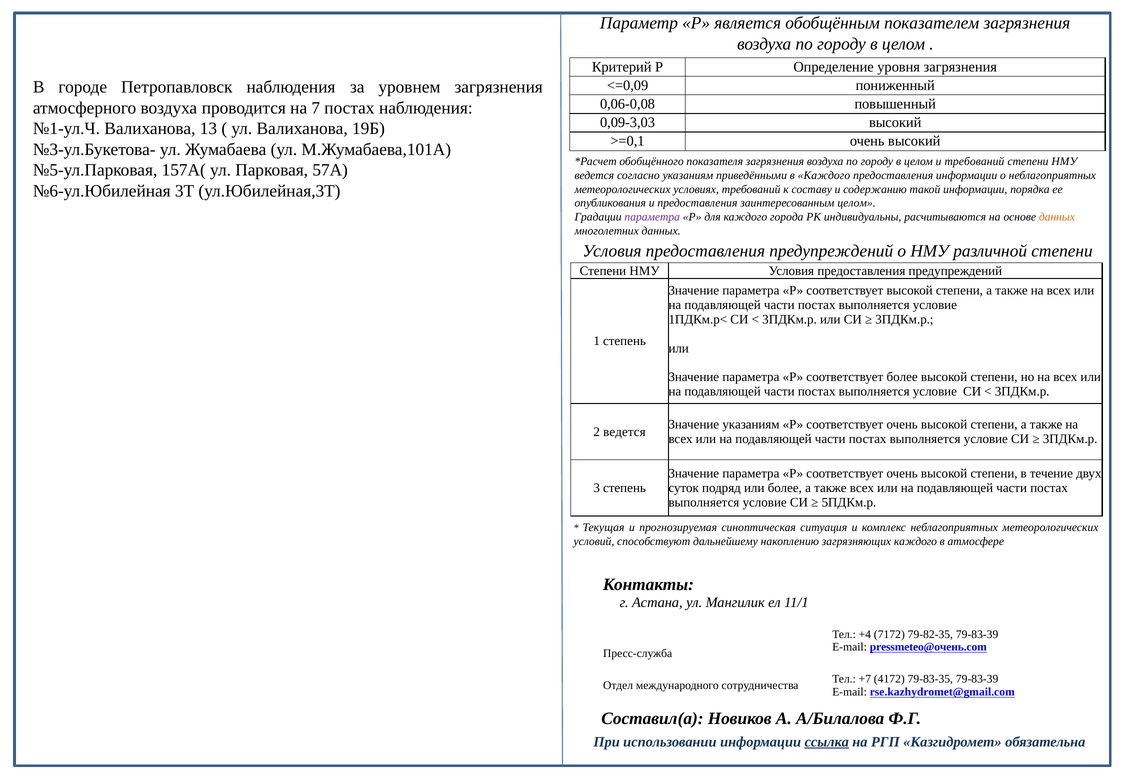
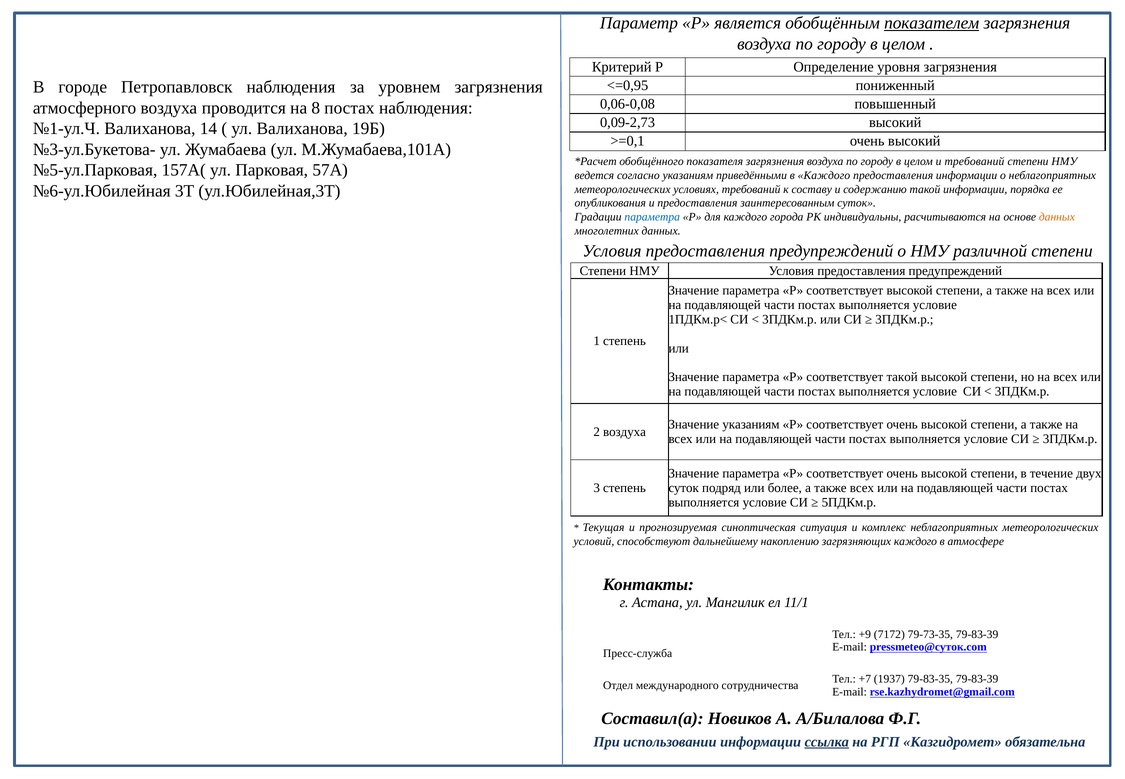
показателем underline: none -> present
<=0,09: <=0,09 -> <=0,95
7: 7 -> 8
0,09-3,03: 0,09-3,03 -> 0,09-2,73
13: 13 -> 14
заинтересованным целом: целом -> суток
параметра at (652, 217) colour: purple -> blue
соответствует более: более -> такой
2 ведется: ведется -> воздуха
+4: +4 -> +9
79-82-35: 79-82-35 -> 79-73-35
pressmeteo@очень.com: pressmeteo@очень.com -> pressmeteo@суток.com
4172: 4172 -> 1937
